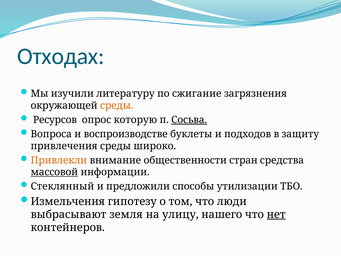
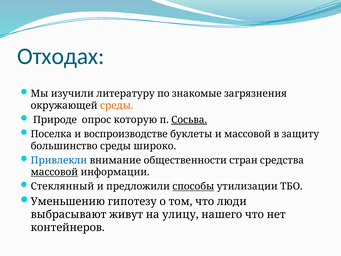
сжигание: сжигание -> знакомые
Ресурсов: Ресурсов -> Природе
Вопроса: Вопроса -> Поселка
и подходов: подходов -> массовой
привлечения: привлечения -> большинство
Привлекли colour: orange -> blue
способы underline: none -> present
Измельчения: Измельчения -> Уменьшению
земля: земля -> живут
нет underline: present -> none
